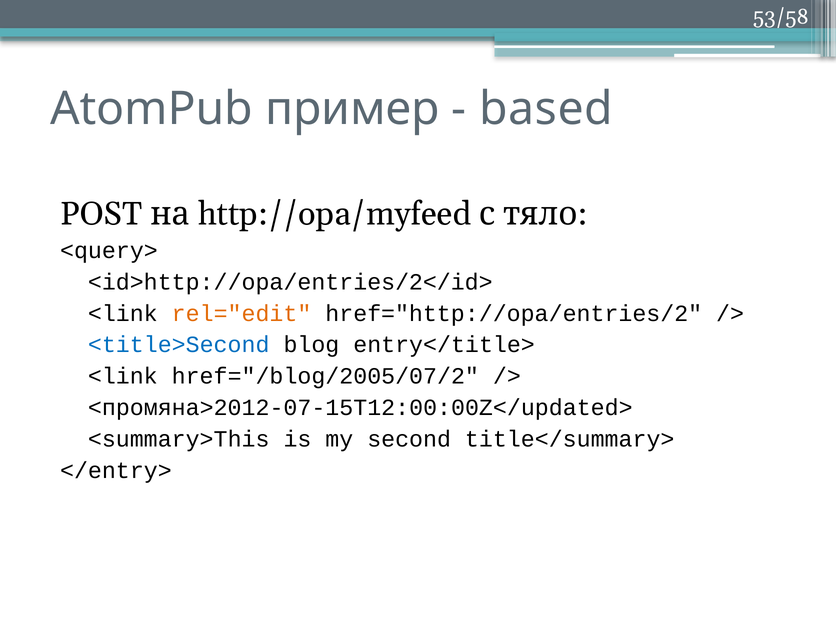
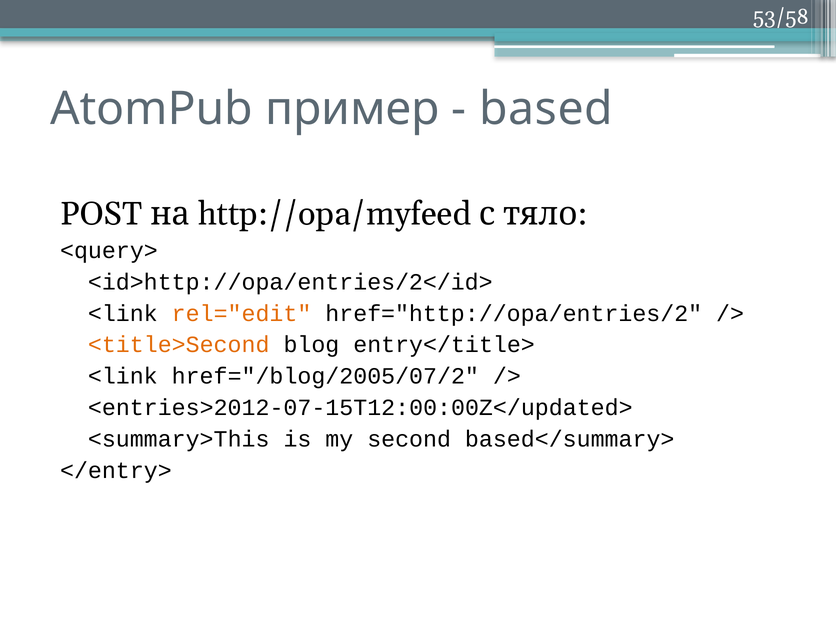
<title>Second colour: blue -> orange
<промяна>2012-07-15T12:00:00Z</updated>: <промяна>2012-07-15T12:00:00Z</updated> -> <entries>2012-07-15T12:00:00Z</updated>
title</summary>: title</summary> -> based</summary>
